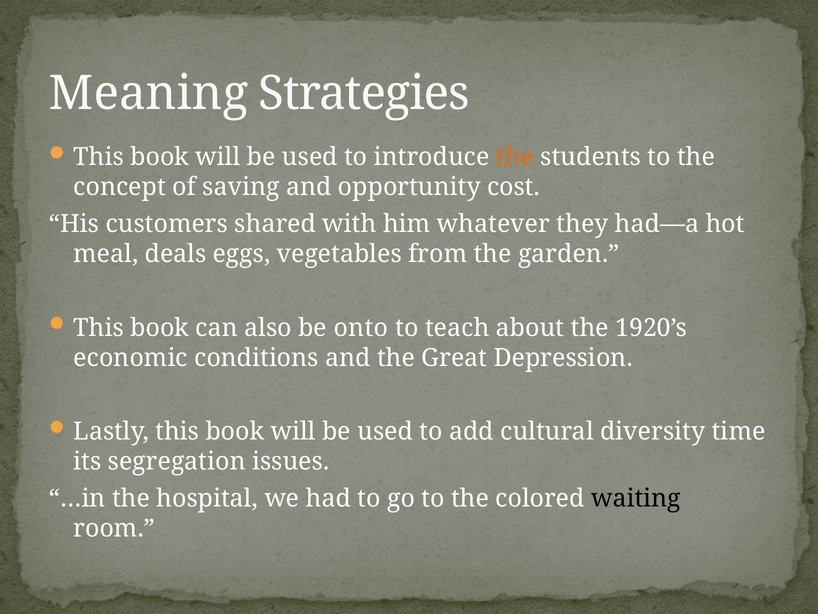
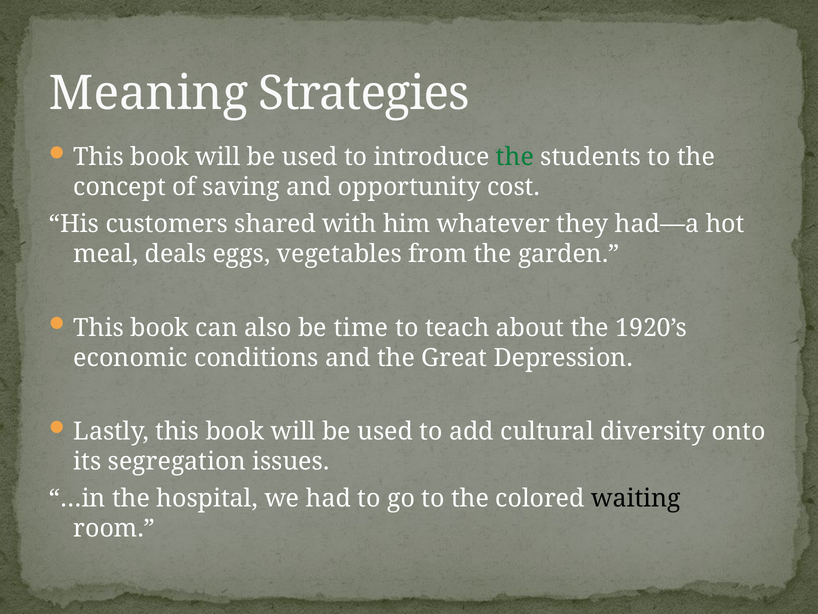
the at (515, 157) colour: orange -> green
onto: onto -> time
time: time -> onto
